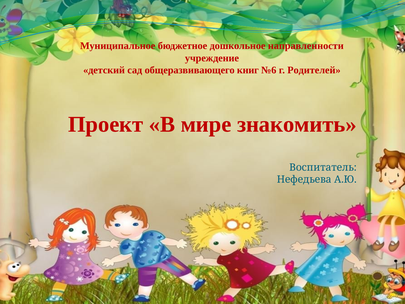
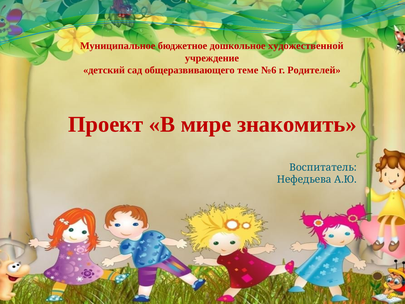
направленности: направленности -> художественной
книг: книг -> теме
